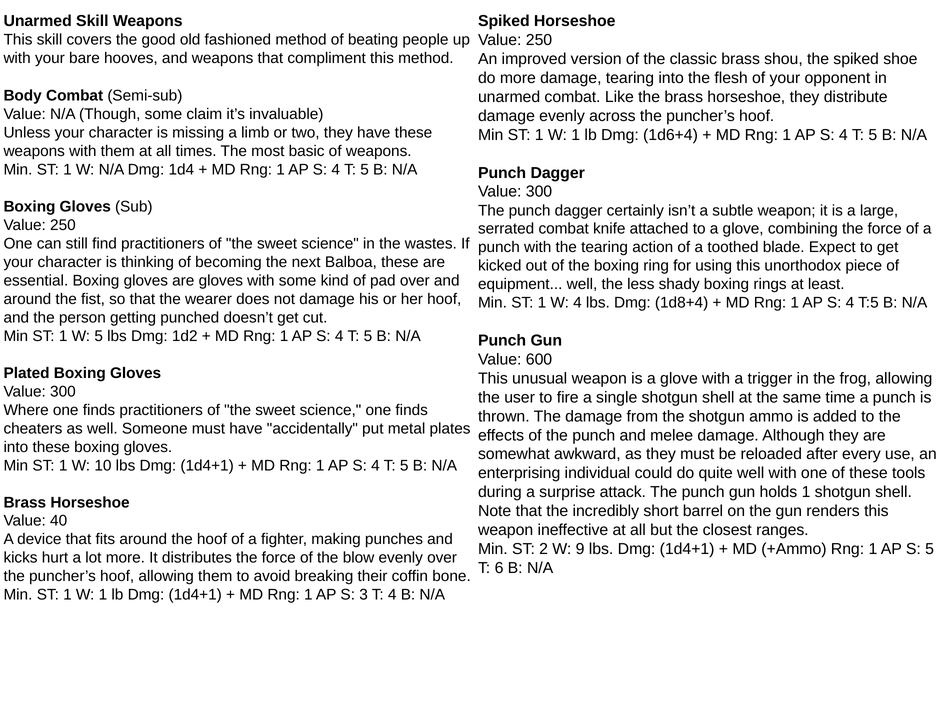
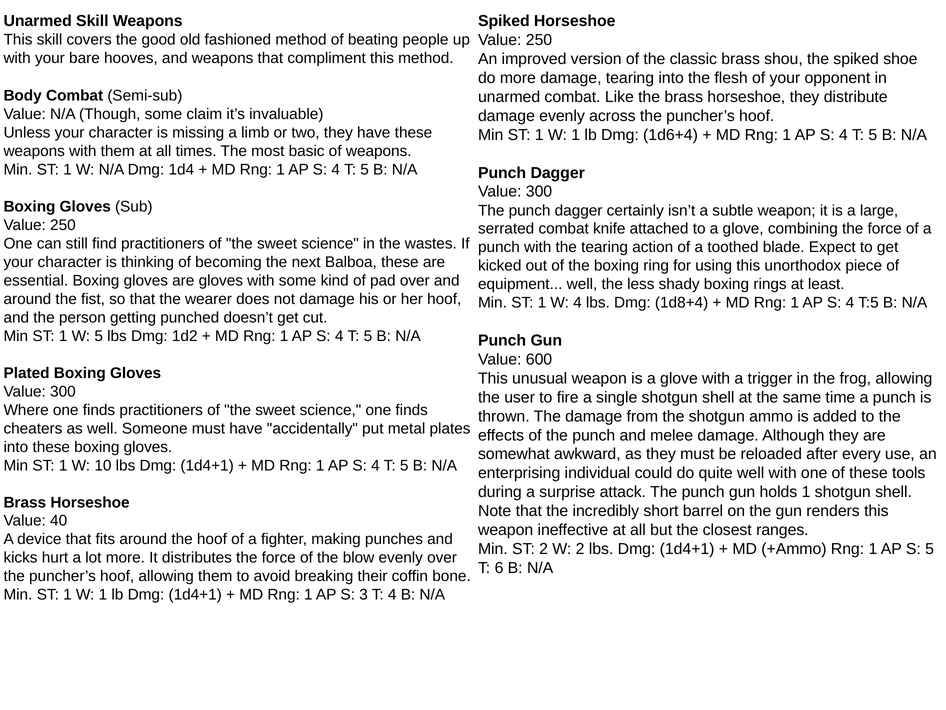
W 9: 9 -> 2
